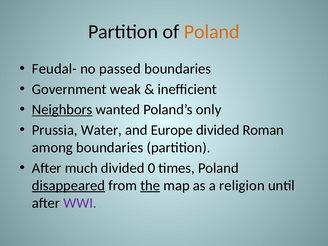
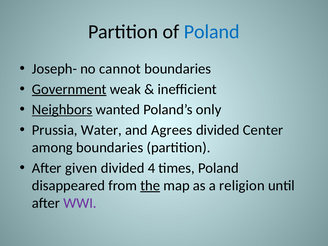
Poland at (212, 32) colour: orange -> blue
Feudal-: Feudal- -> Joseph-
passed: passed -> cannot
Government underline: none -> present
Europe: Europe -> Agrees
Roman: Roman -> Center
much: much -> given
0: 0 -> 4
disappeared underline: present -> none
